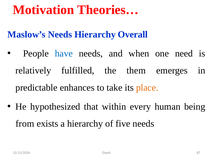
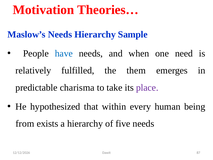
Overall: Overall -> Sample
enhances: enhances -> charisma
place colour: orange -> purple
